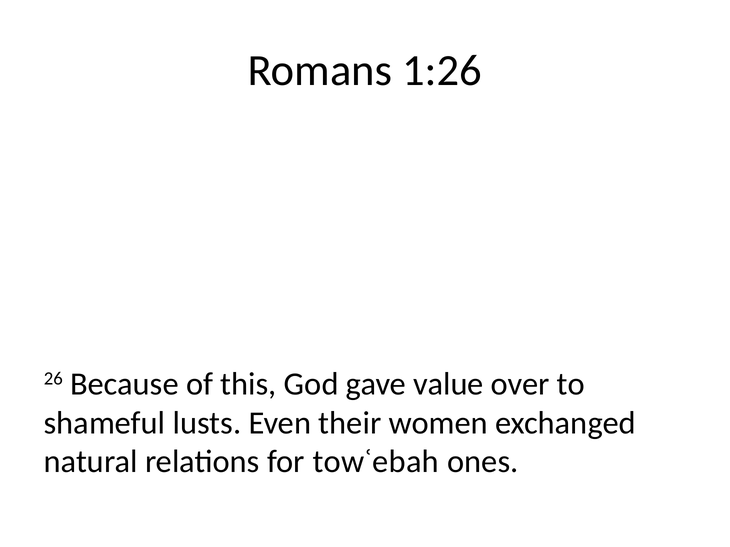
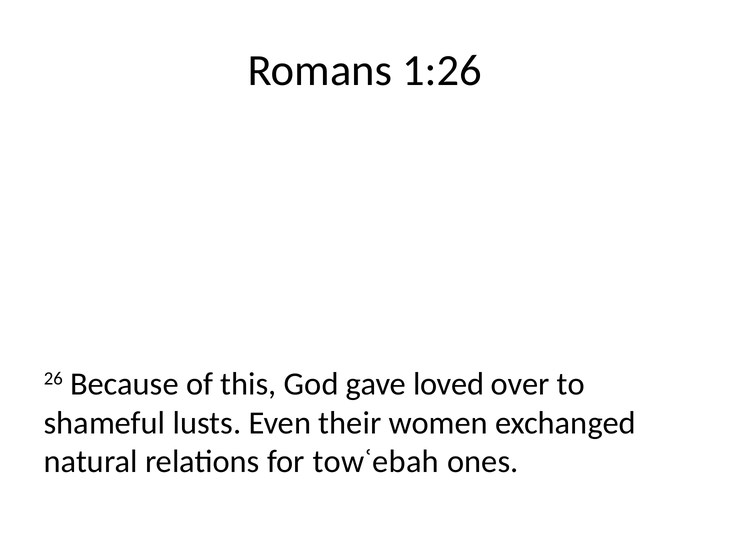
value: value -> loved
